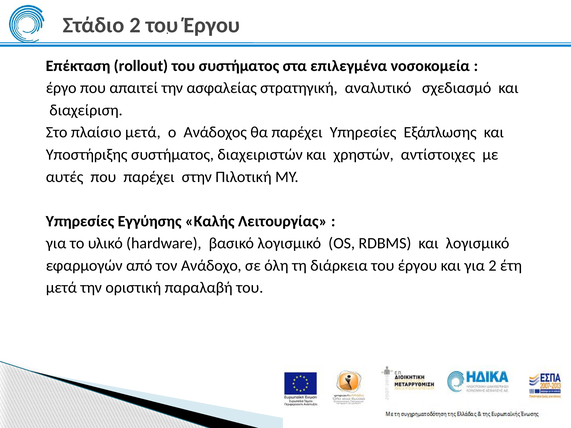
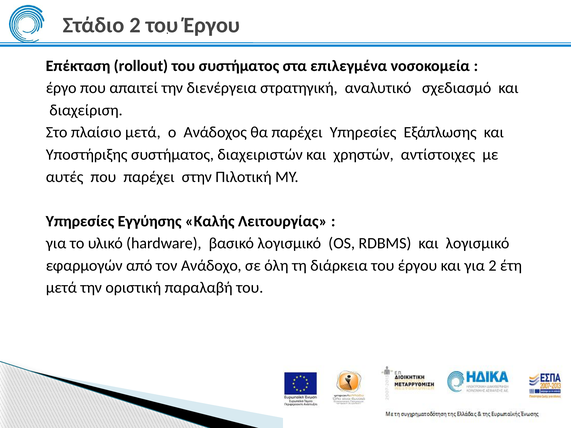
ασφαλείας: ασφαλείας -> διενέργεια
